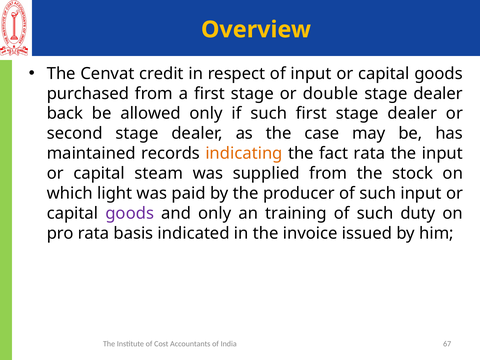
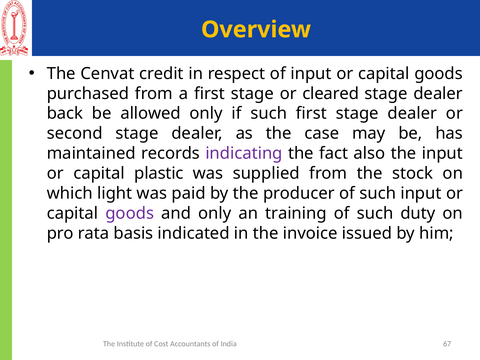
double: double -> cleared
indicating colour: orange -> purple
fact rata: rata -> also
steam: steam -> plastic
